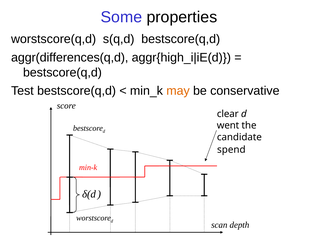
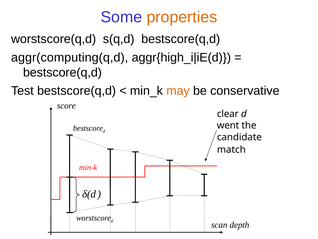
properties colour: black -> orange
aggr(differences(q,d: aggr(differences(q,d -> aggr(computing(q,d
spend: spend -> match
